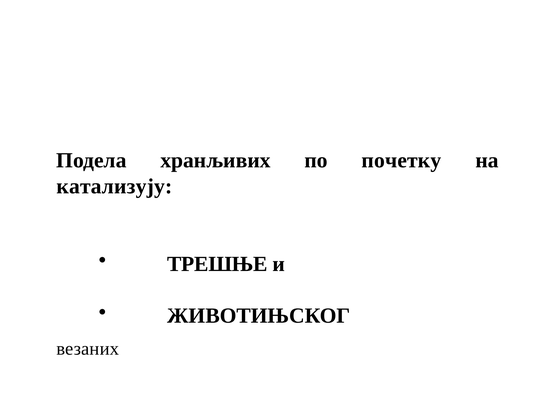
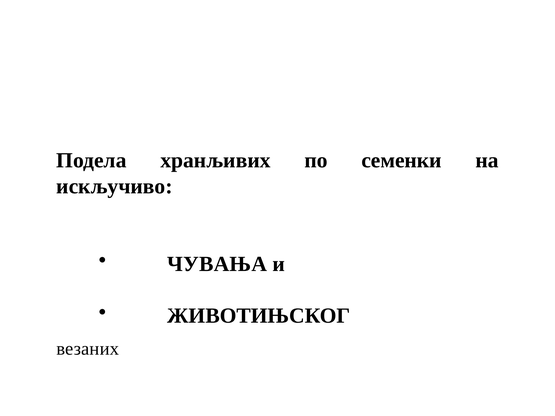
почетку: почетку -> семенки
катализују: катализују -> искључиво
ТРЕШЊЕ: ТРЕШЊЕ -> ЧУВАЊА
